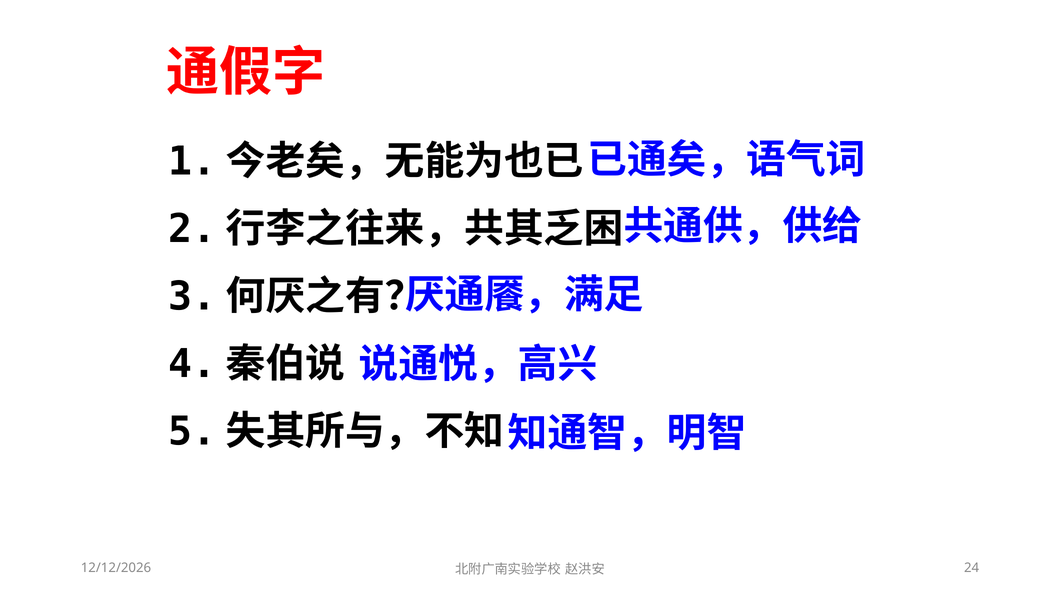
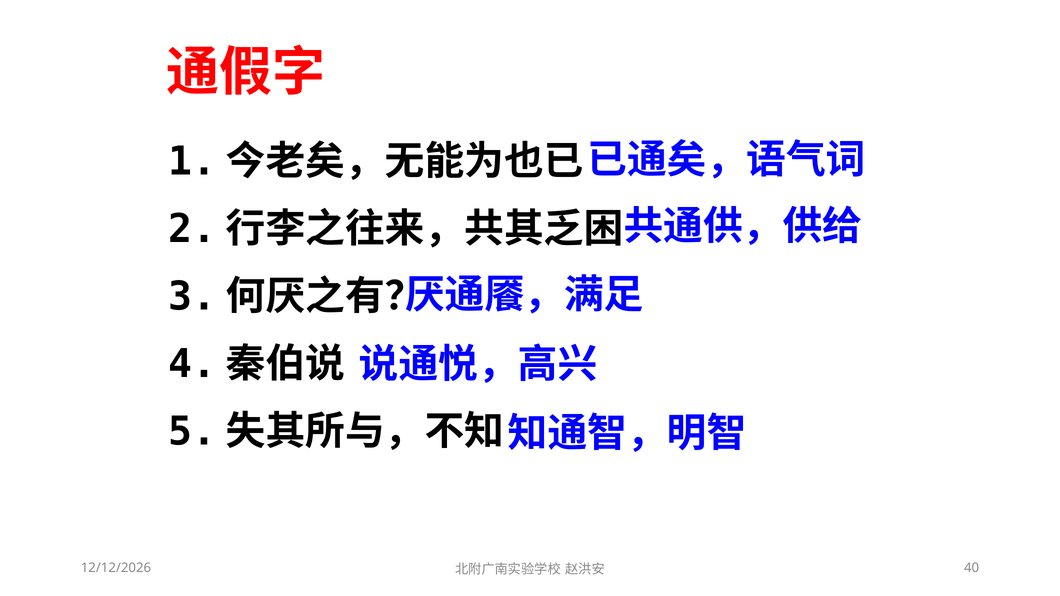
24: 24 -> 40
